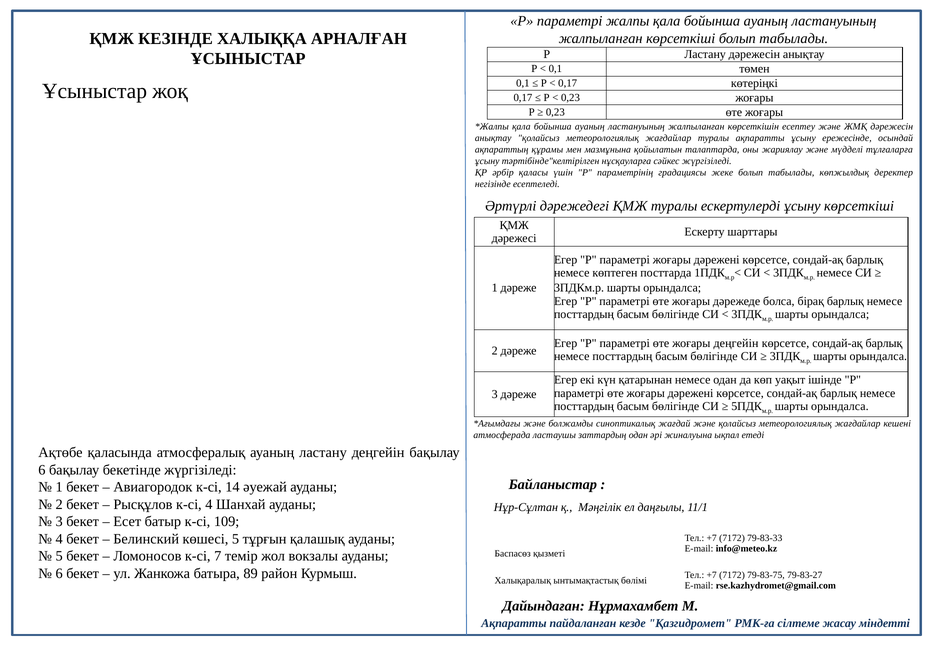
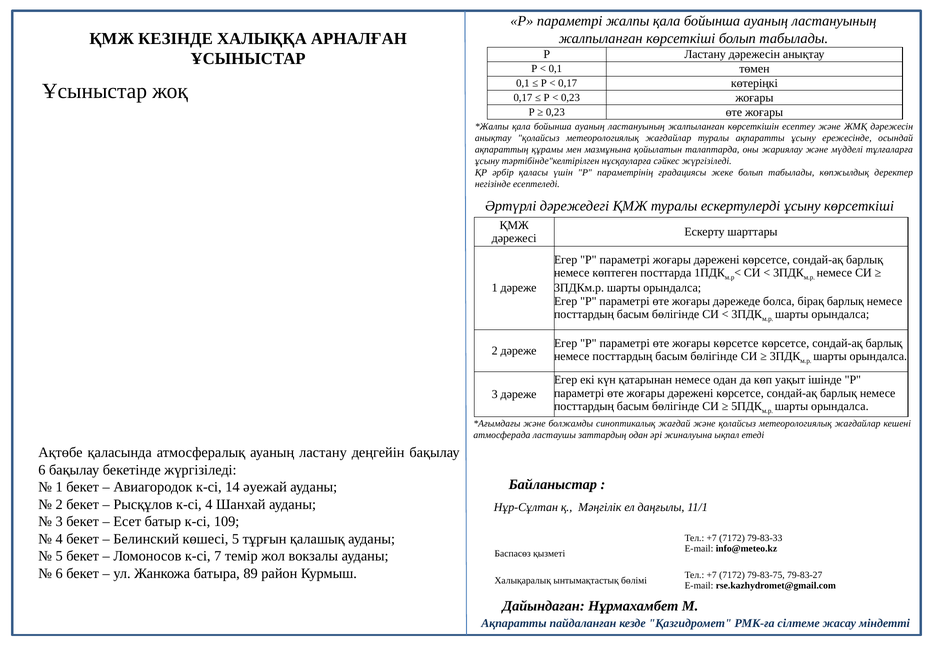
жоғары деңгейін: деңгейін -> көрсетсе
